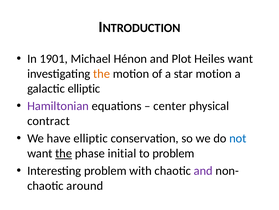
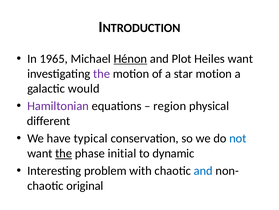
1901: 1901 -> 1965
Hénon underline: none -> present
the at (102, 73) colour: orange -> purple
galactic elliptic: elliptic -> would
center: center -> region
contract: contract -> different
have elliptic: elliptic -> typical
to problem: problem -> dynamic
and at (203, 170) colour: purple -> blue
around: around -> original
